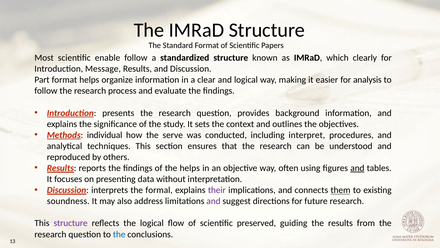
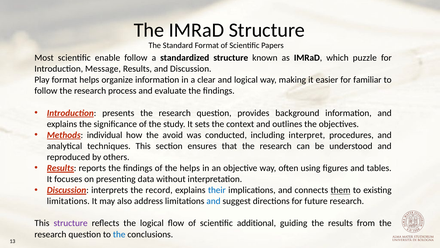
clearly: clearly -> puzzle
Part: Part -> Play
analysis: analysis -> familiar
serve: serve -> avoid
and at (357, 168) underline: present -> none
formal: formal -> record
their colour: purple -> blue
soundness at (68, 201): soundness -> limitations
and at (213, 201) colour: purple -> blue
preserved: preserved -> additional
